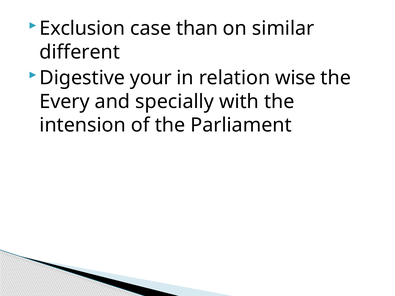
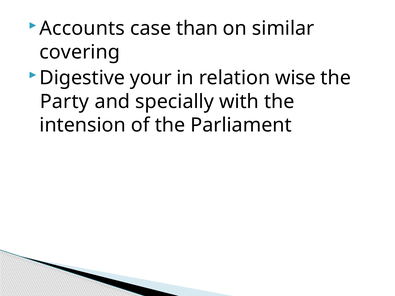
Exclusion: Exclusion -> Accounts
different: different -> covering
Every: Every -> Party
